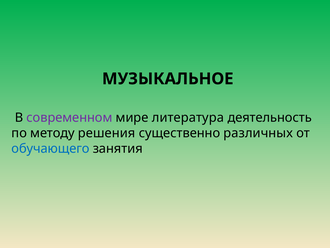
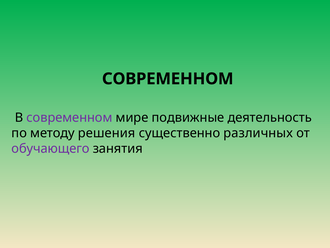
МУЗЫКАЛЬНОЕ at (168, 79): МУЗЫКАЛЬНОЕ -> СОВРЕМЕННОМ
литература: литература -> подвижные
обучающего colour: blue -> purple
